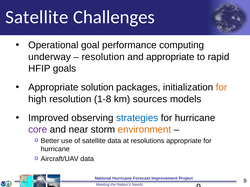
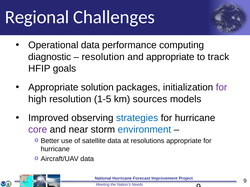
Satellite at (37, 17): Satellite -> Regional
Operational goal: goal -> data
underway: underway -> diagnostic
rapid: rapid -> track
for at (221, 88) colour: orange -> purple
1-8: 1-8 -> 1-5
environment colour: orange -> blue
